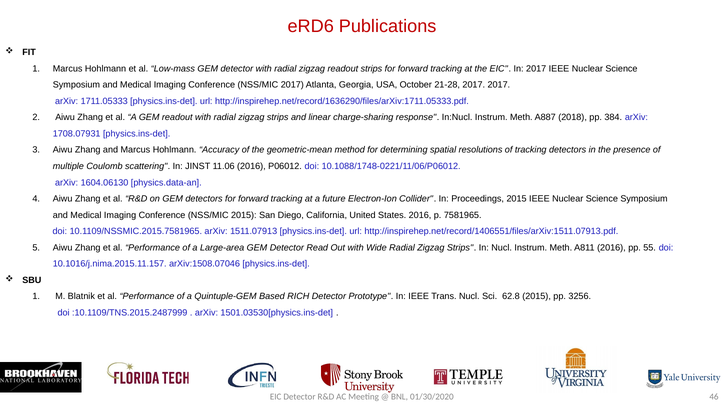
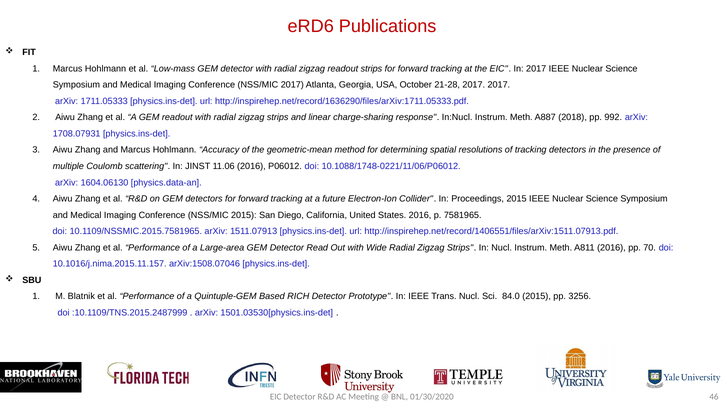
384: 384 -> 992
55: 55 -> 70
62.8: 62.8 -> 84.0
